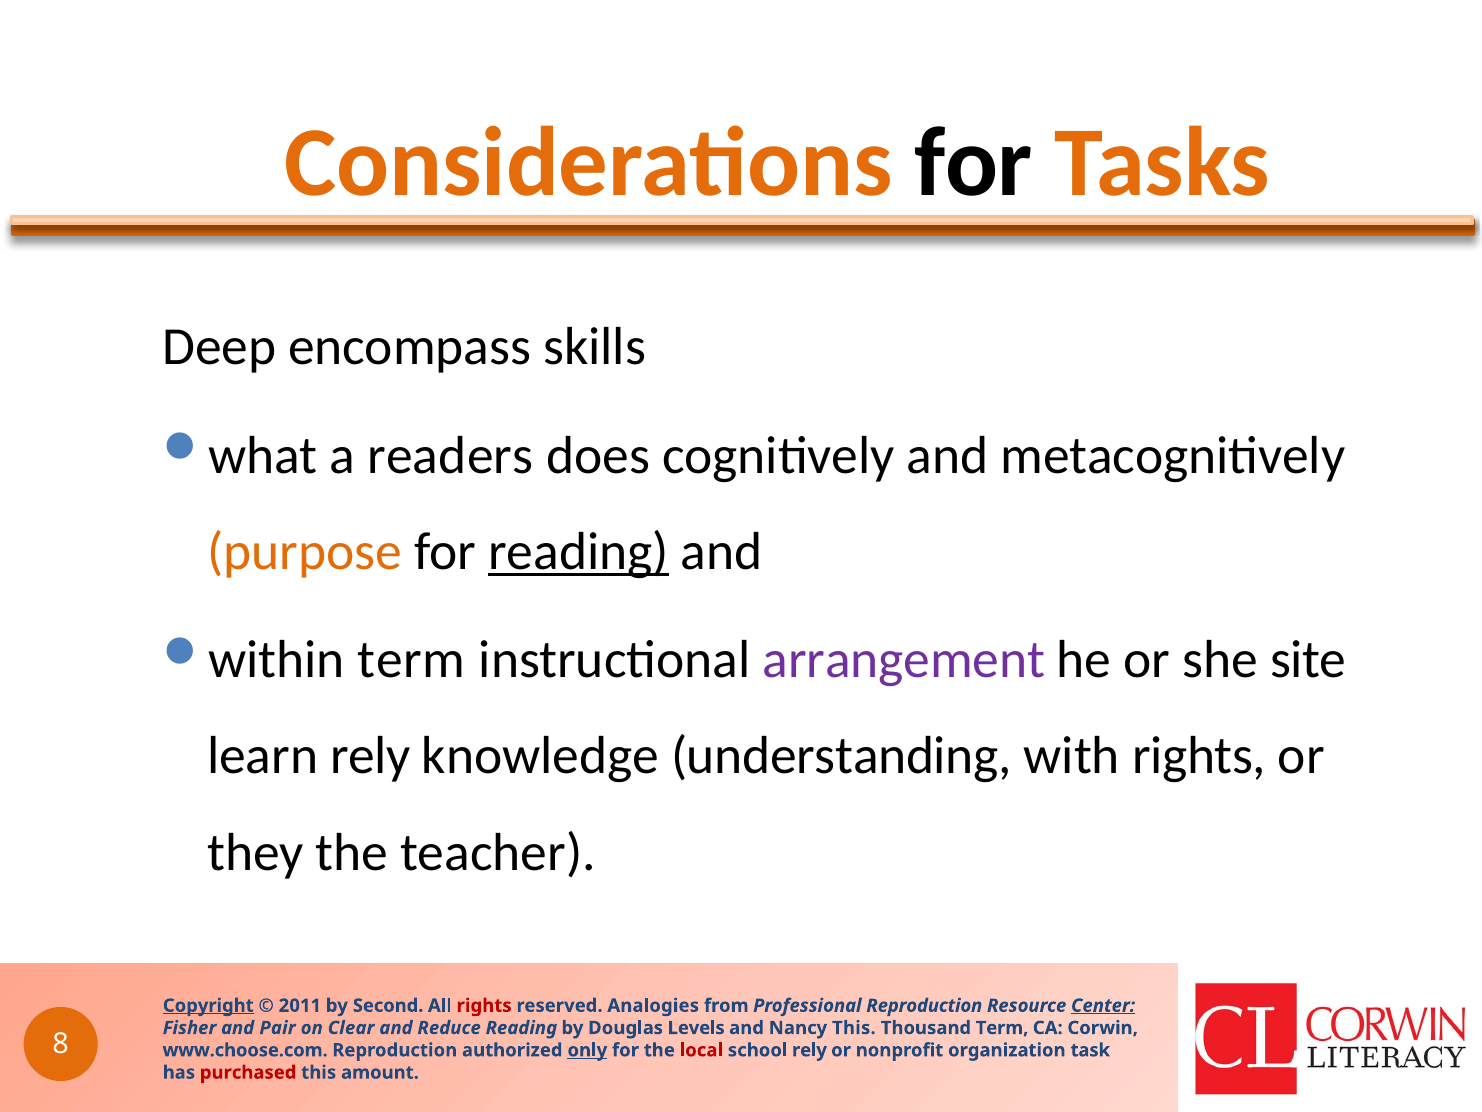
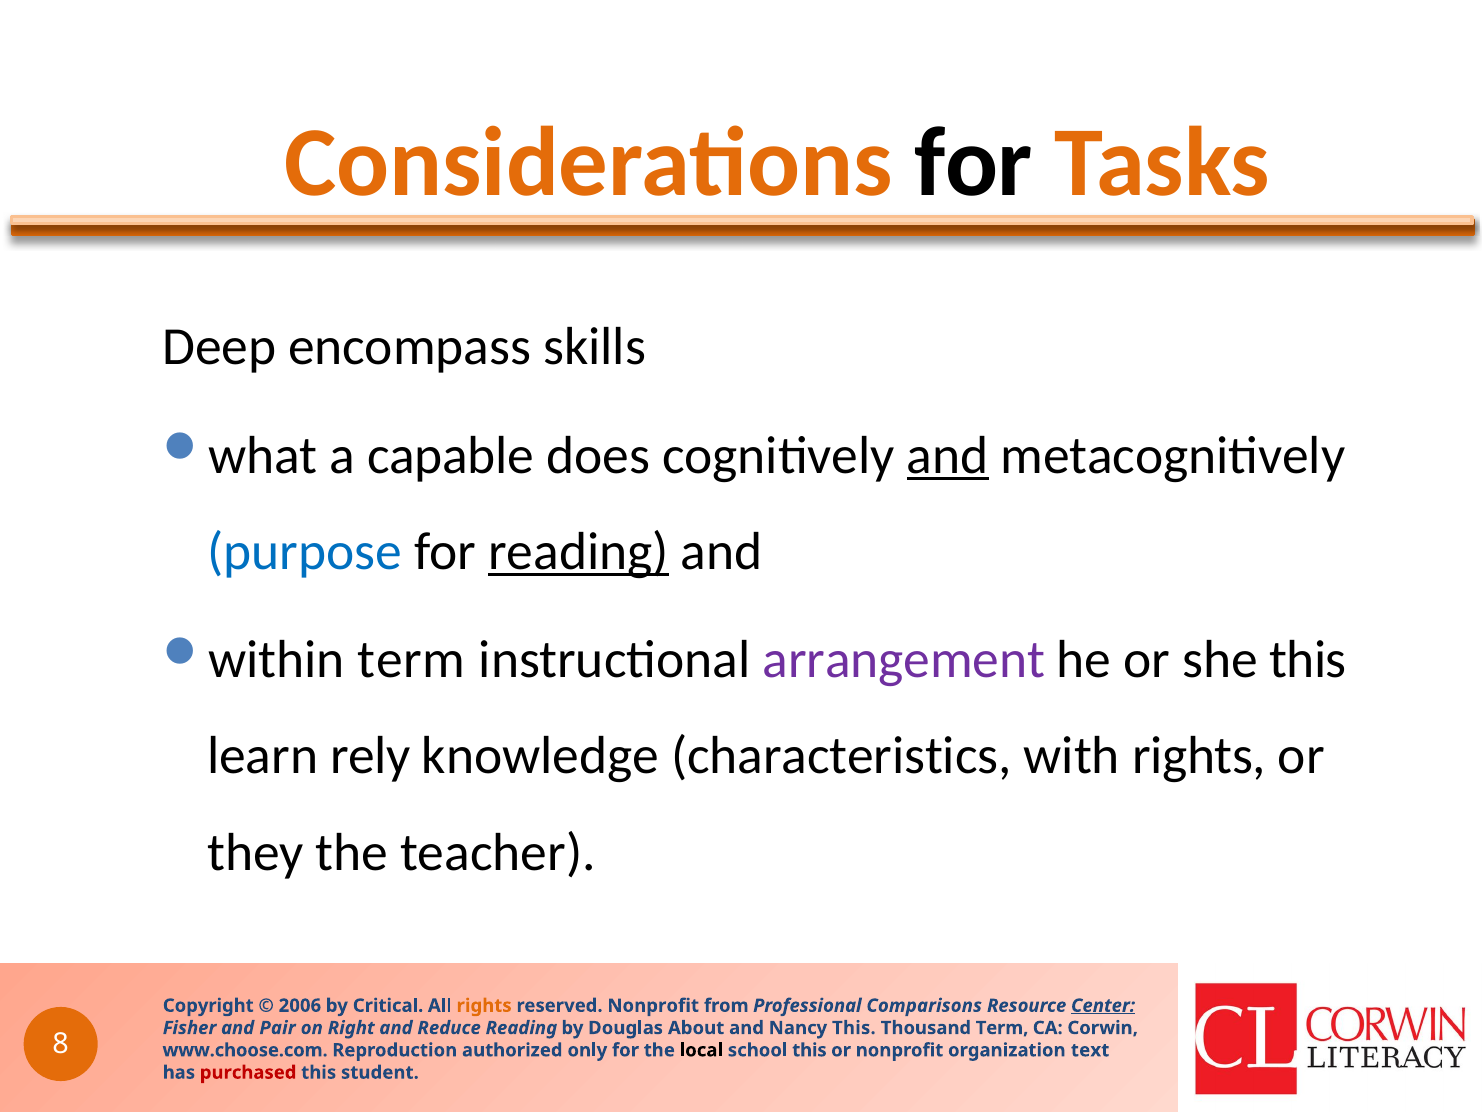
readers: readers -> capable
and at (948, 455) underline: none -> present
purpose colour: orange -> blue
she site: site -> this
understanding: understanding -> characteristics
Copyright underline: present -> none
2011: 2011 -> 2006
Second: Second -> Critical
rights at (484, 1005) colour: red -> orange
reserved Analogies: Analogies -> Nonprofit
Professional Reproduction: Reproduction -> Comparisons
Clear: Clear -> Right
Levels: Levels -> About
only underline: present -> none
local colour: red -> black
school rely: rely -> this
task: task -> text
amount: amount -> student
